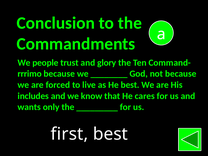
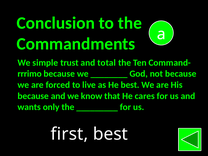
people: people -> simple
glory: glory -> total
includes at (33, 96): includes -> because
